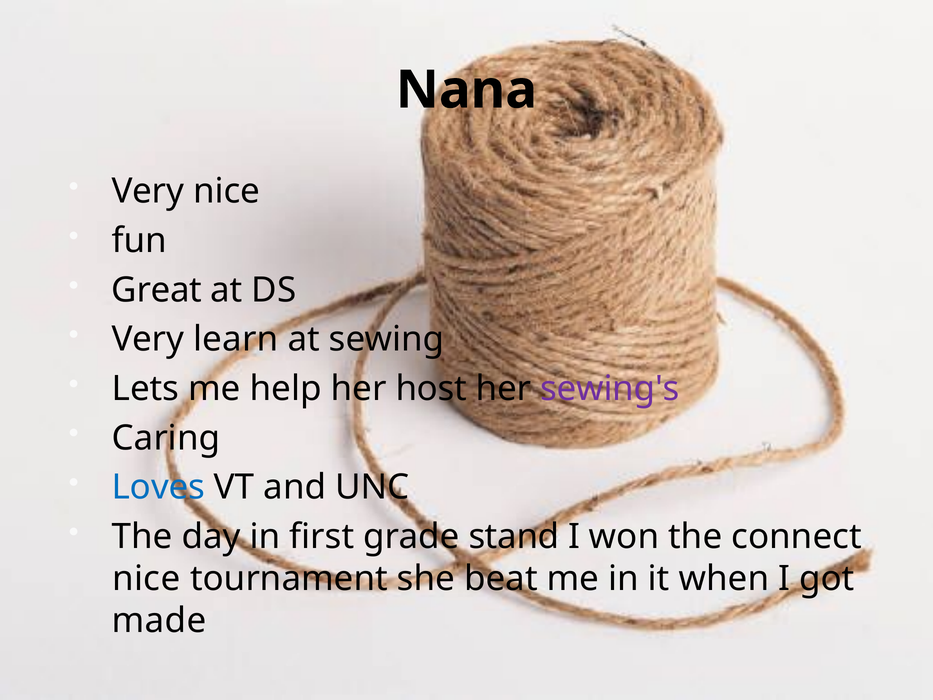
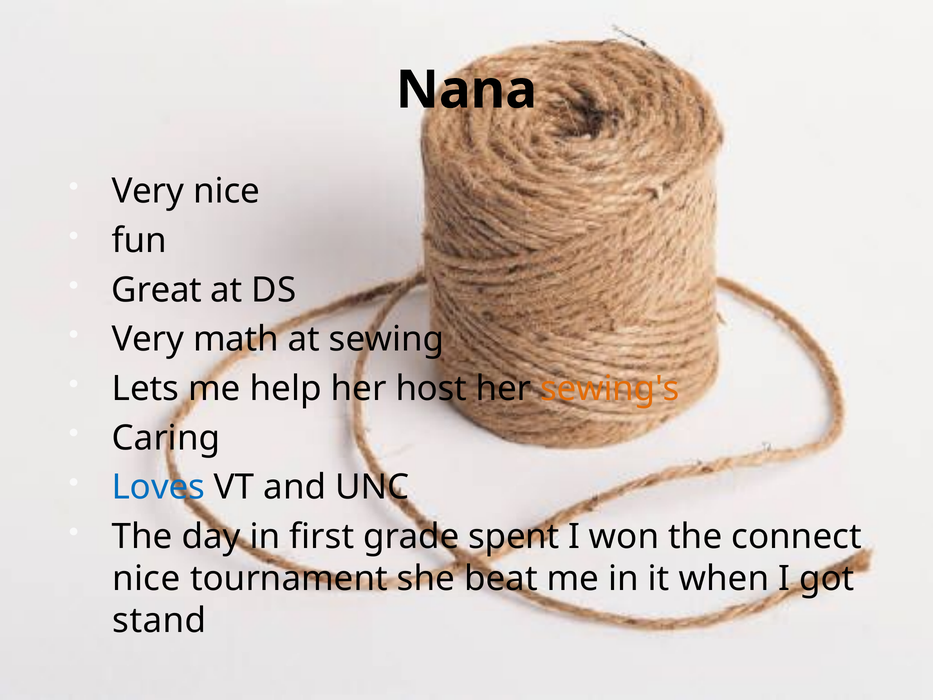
learn: learn -> math
sewing's colour: purple -> orange
stand: stand -> spent
made: made -> stand
